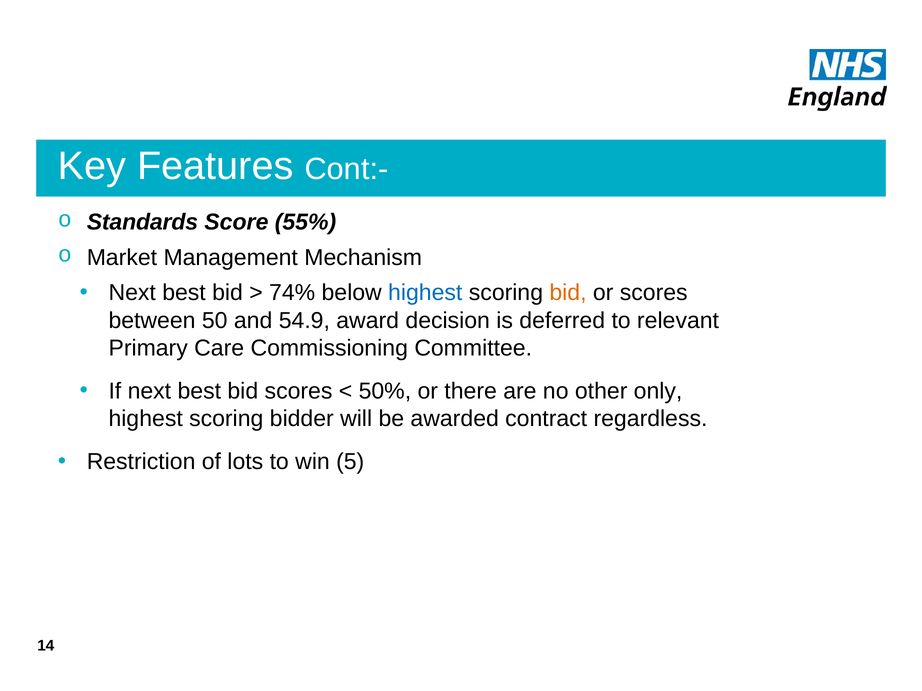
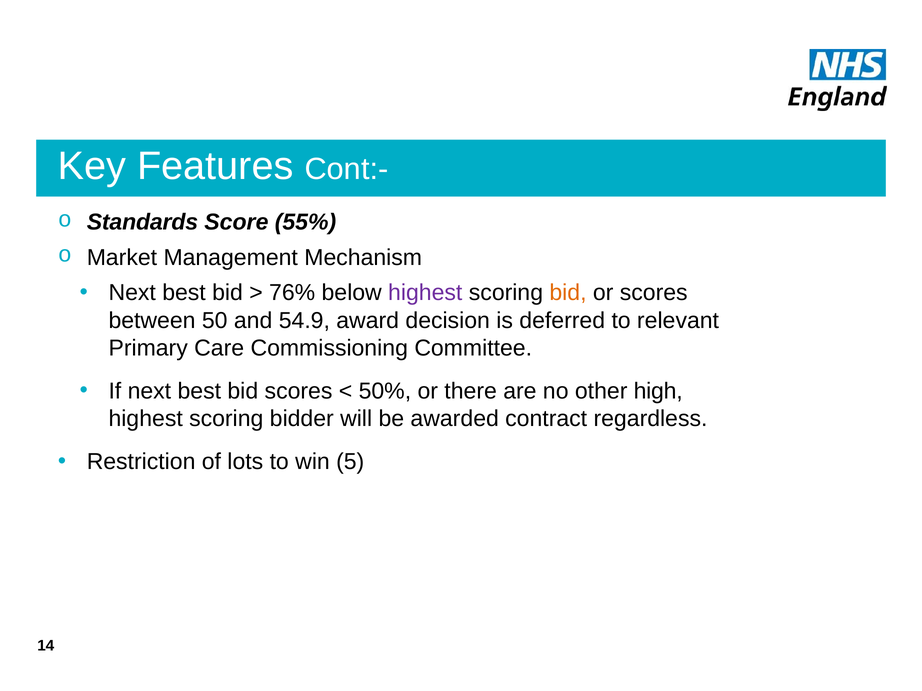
74%: 74% -> 76%
highest at (425, 293) colour: blue -> purple
only: only -> high
